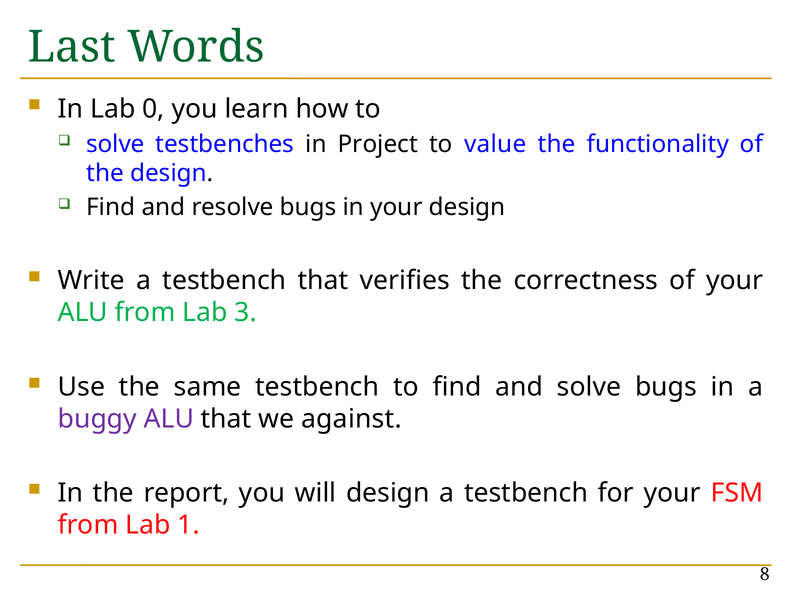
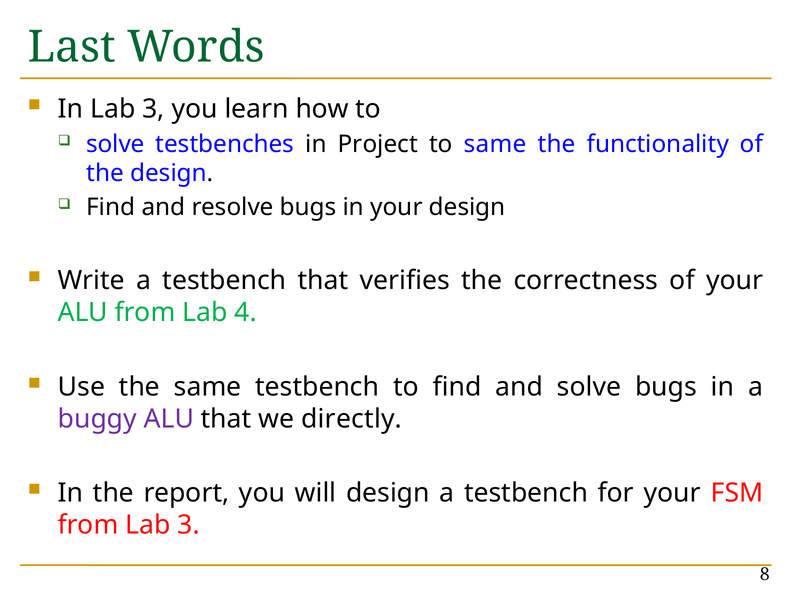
In Lab 0: 0 -> 3
to value: value -> same
3: 3 -> 4
against: against -> directly
from Lab 1: 1 -> 3
